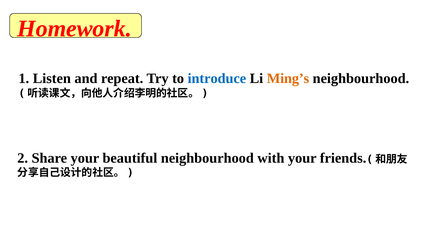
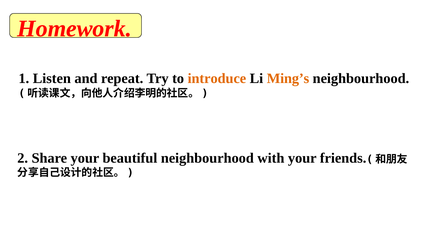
introduce colour: blue -> orange
